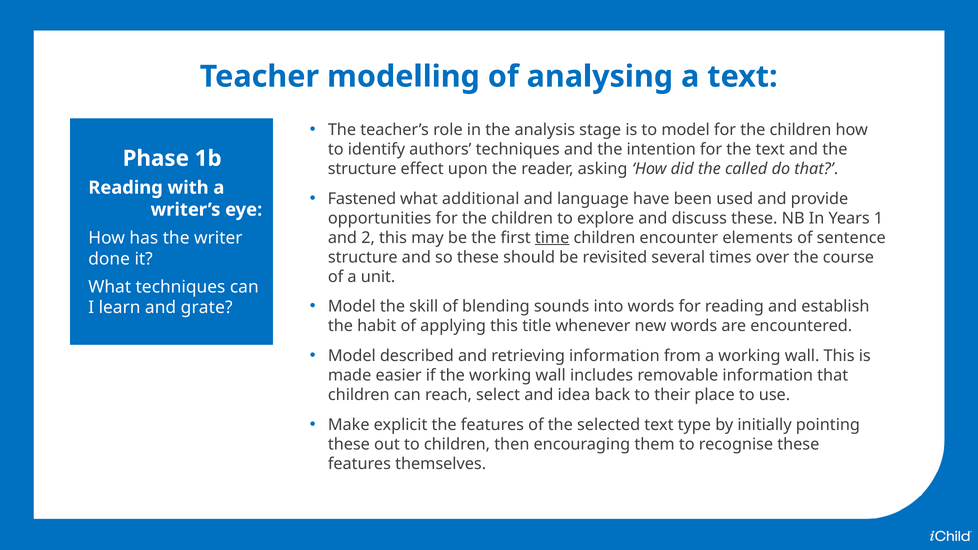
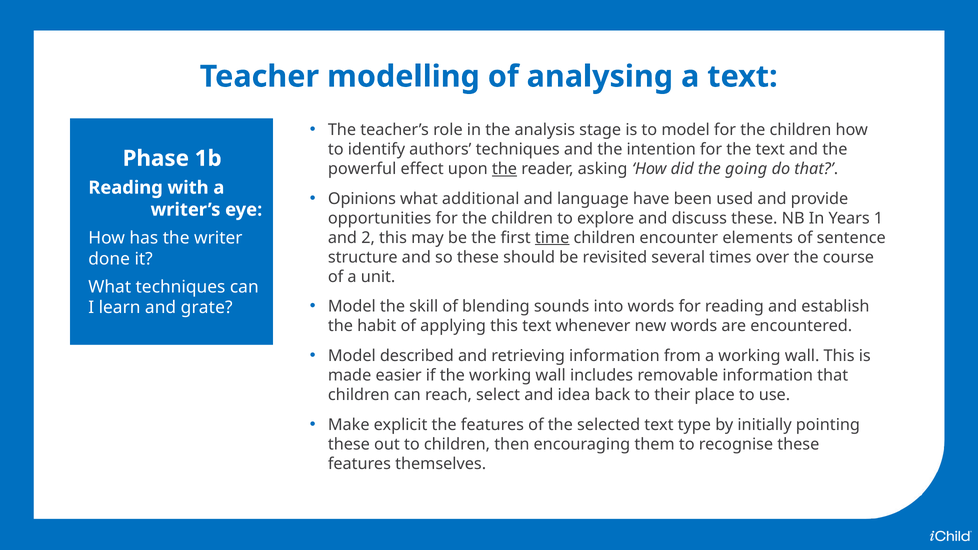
structure at (362, 169): structure -> powerful
the at (505, 169) underline: none -> present
called: called -> going
Fastened: Fastened -> Opinions
this title: title -> text
